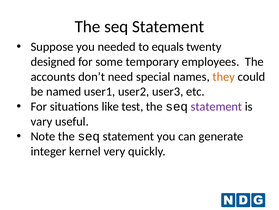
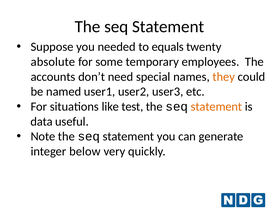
designed: designed -> absolute
statement at (216, 106) colour: purple -> orange
vary: vary -> data
kernel: kernel -> below
